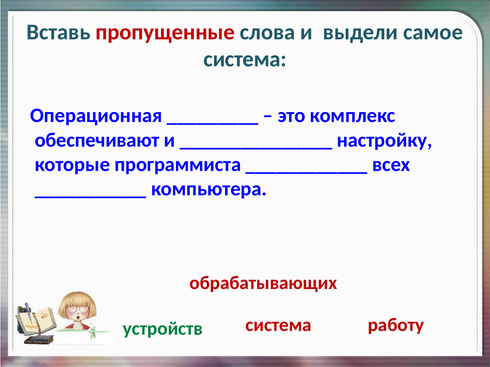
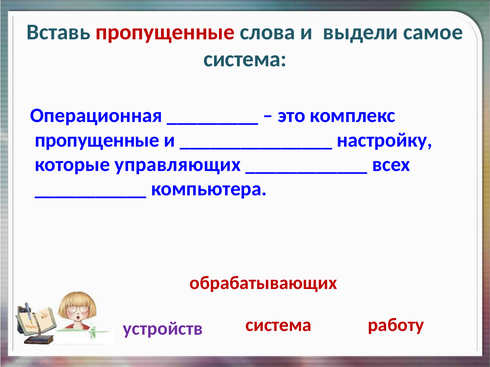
обеспечивают at (97, 140): обеспечивают -> пропущенные
программиста: программиста -> управляющих
устройств colour: green -> purple
